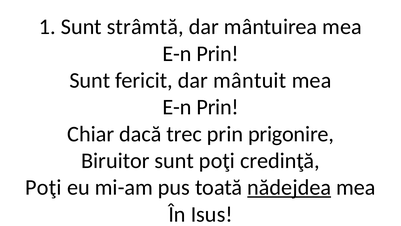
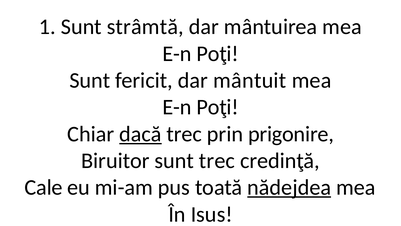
Prin at (218, 54): Prin -> Poţi
Prin at (218, 107): Prin -> Poţi
dacă underline: none -> present
sunt poţi: poţi -> trec
Poţi at (43, 187): Poţi -> Cale
